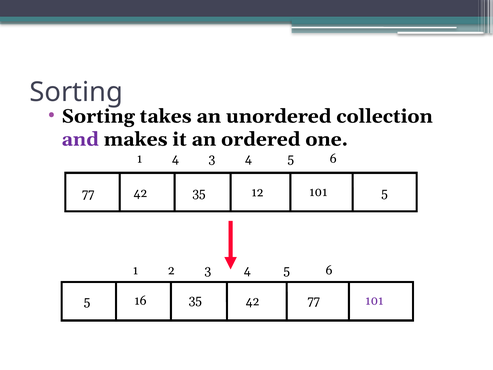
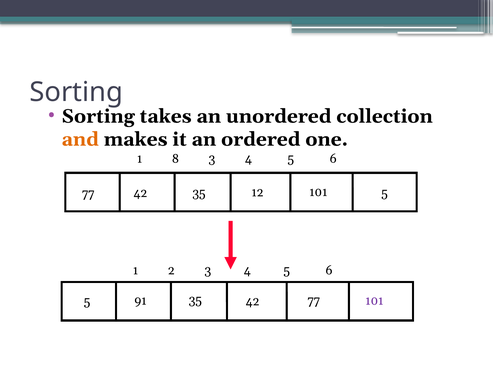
and colour: purple -> orange
1 4: 4 -> 8
16: 16 -> 91
